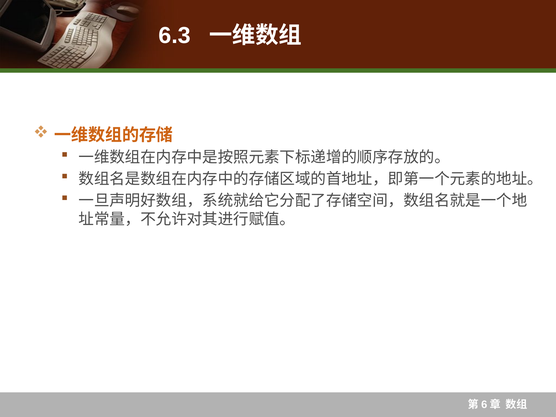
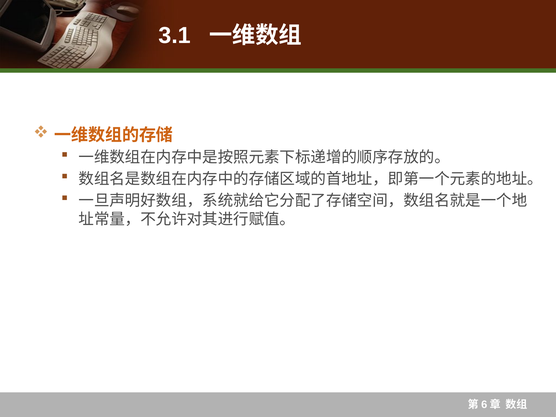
6.3: 6.3 -> 3.1
